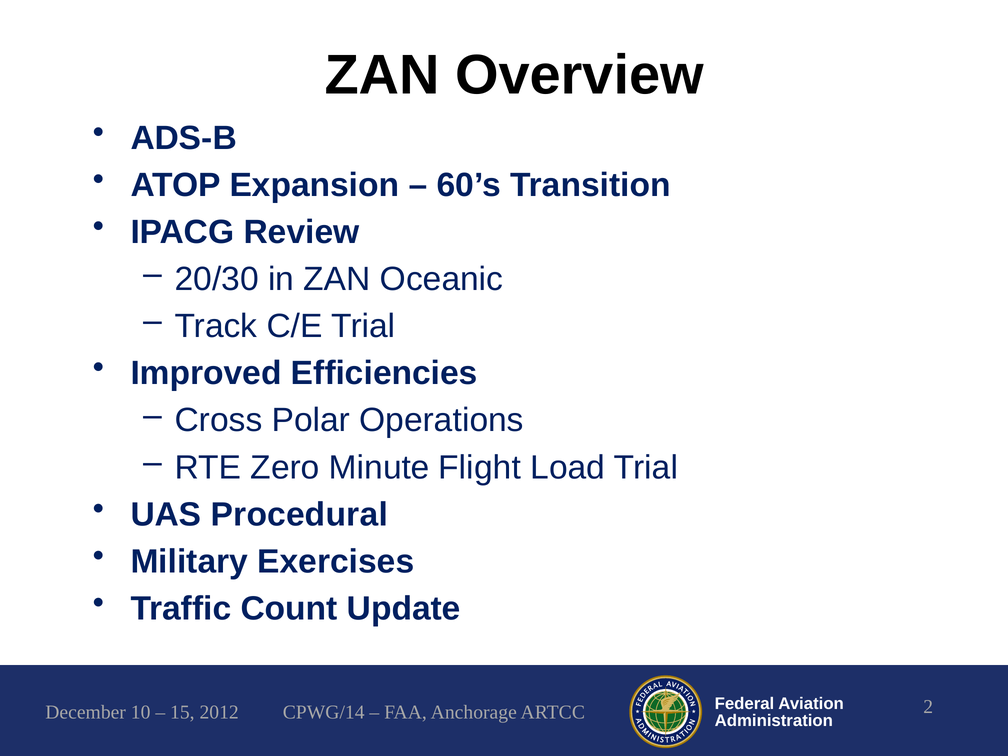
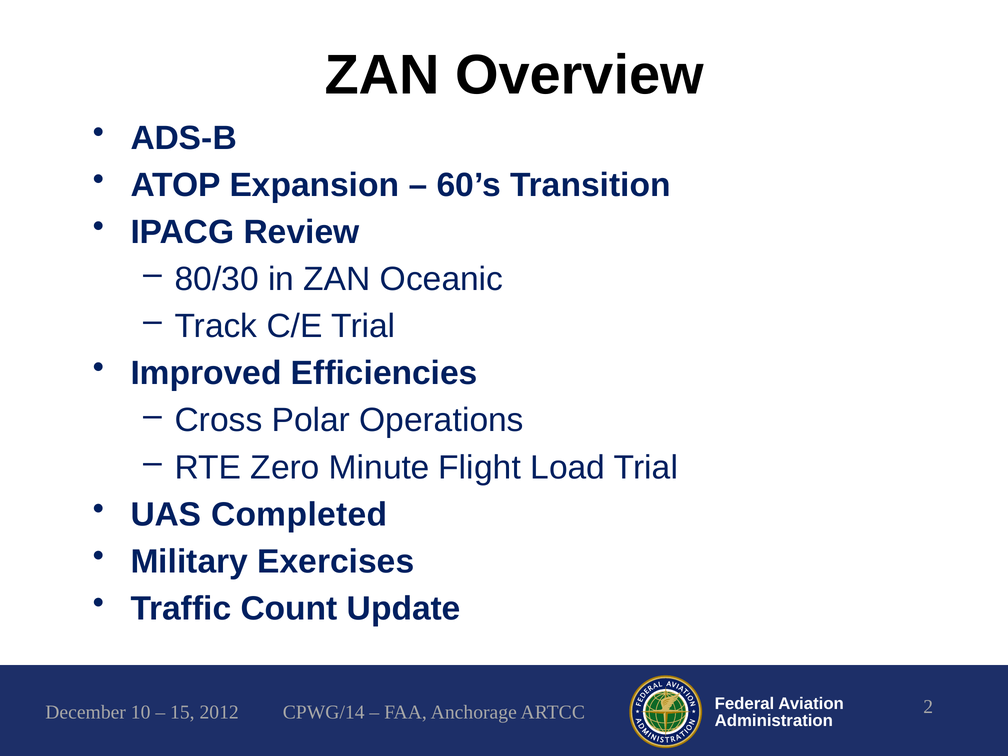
20/30: 20/30 -> 80/30
Procedural: Procedural -> Completed
